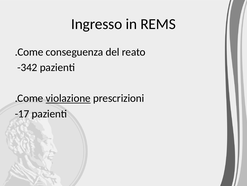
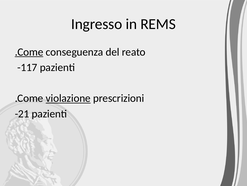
.Come at (29, 52) underline: none -> present
-342: -342 -> -117
-17: -17 -> -21
